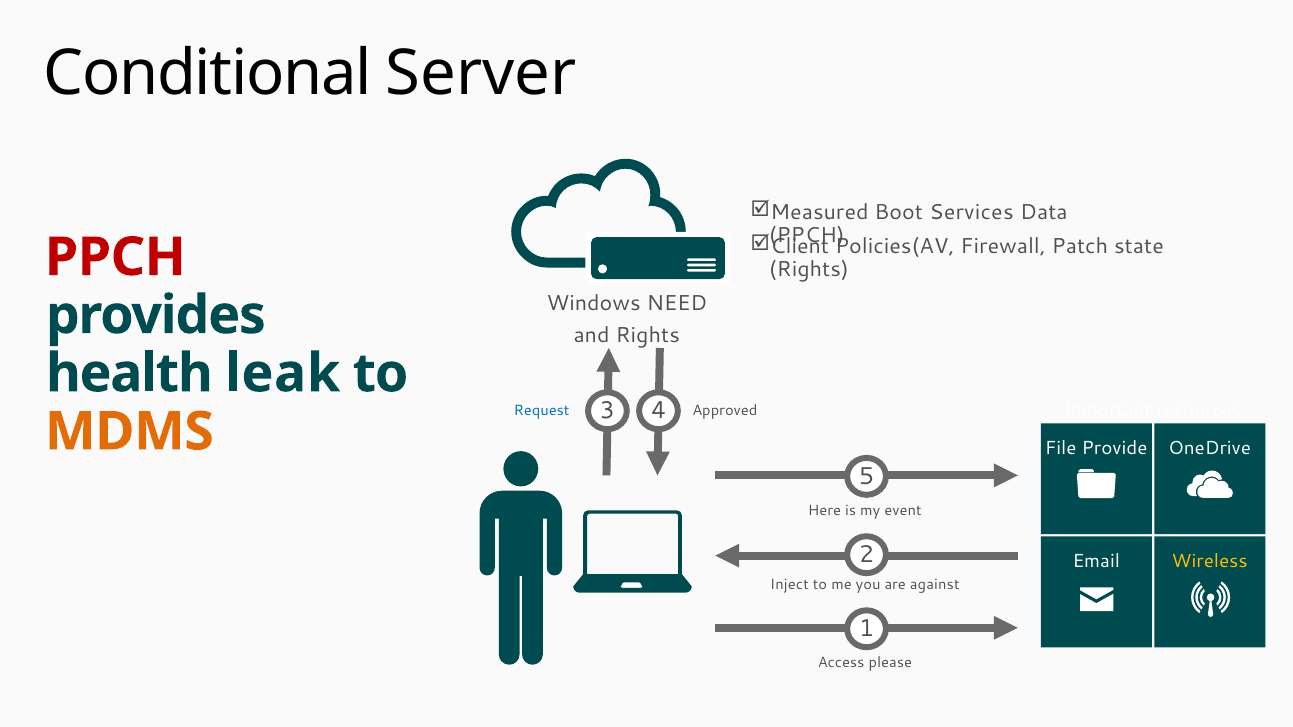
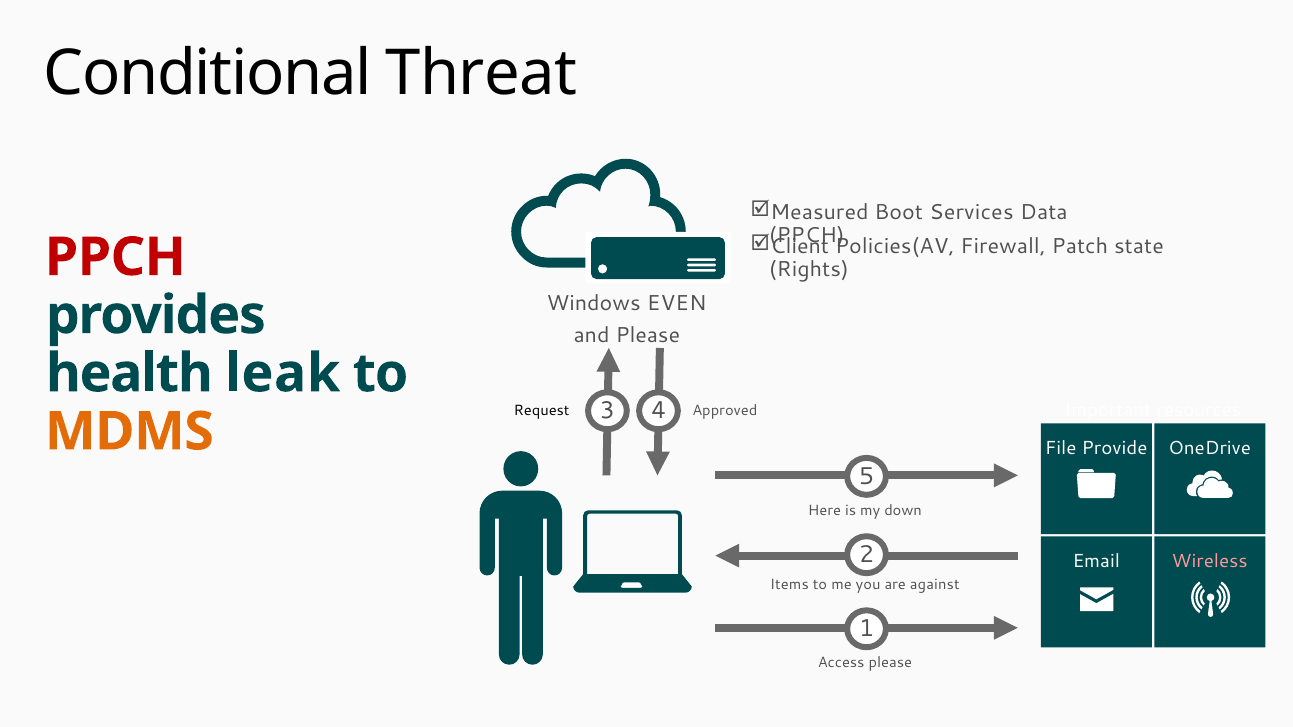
Server: Server -> Threat
NEED: NEED -> EVEN
and Rights: Rights -> Please
Request colour: blue -> black
event: event -> down
Wireless colour: yellow -> pink
Inject: Inject -> Items
